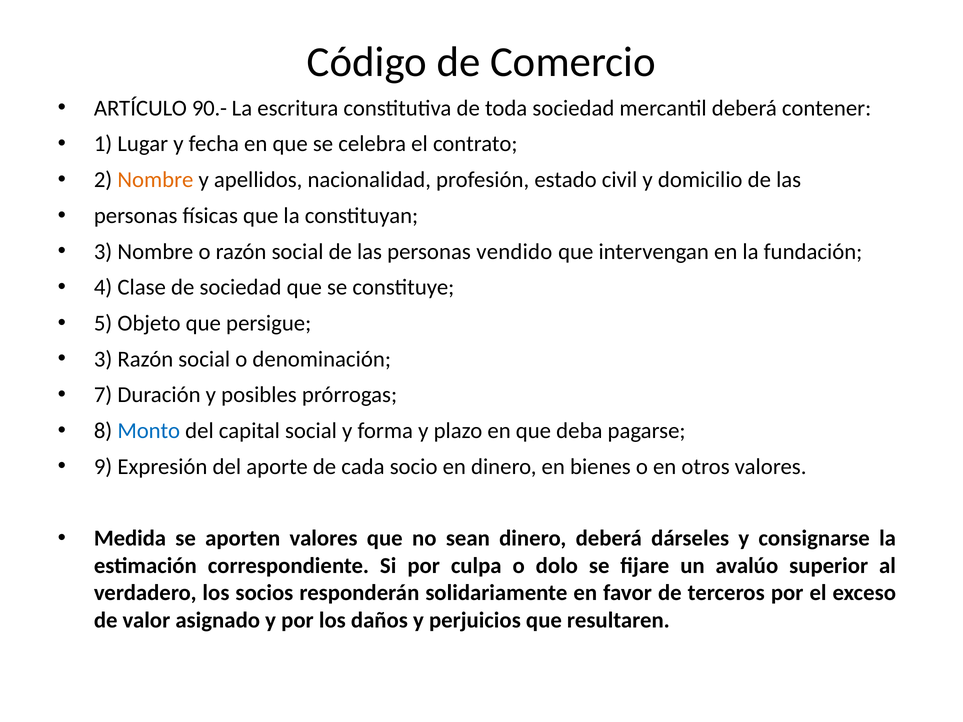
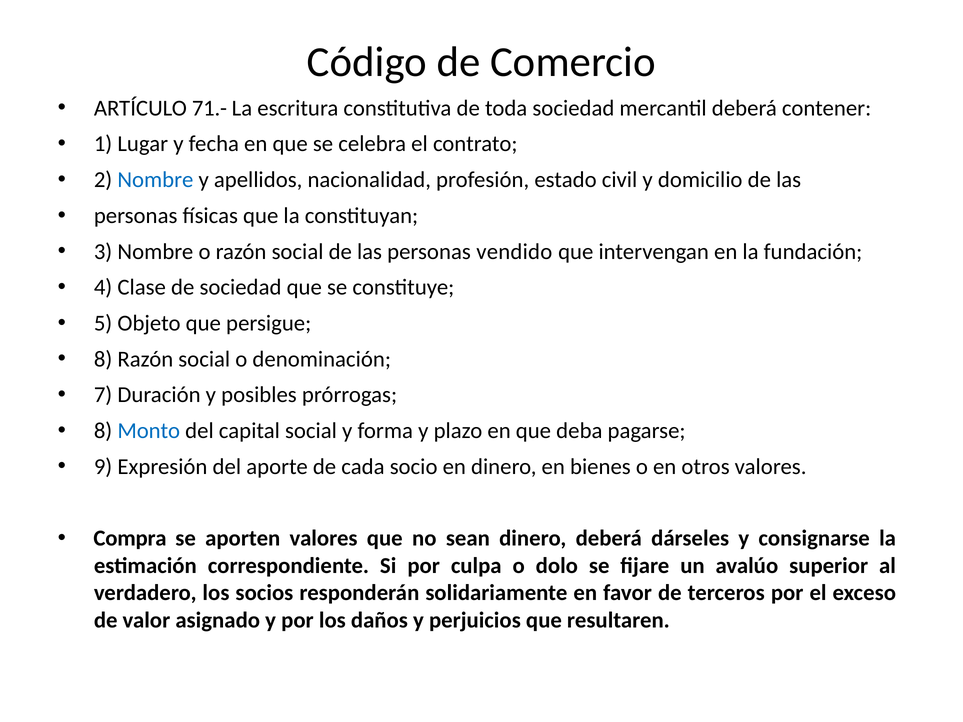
90.-: 90.- -> 71.-
Nombre at (155, 180) colour: orange -> blue
3 at (103, 359): 3 -> 8
Medida: Medida -> Compra
